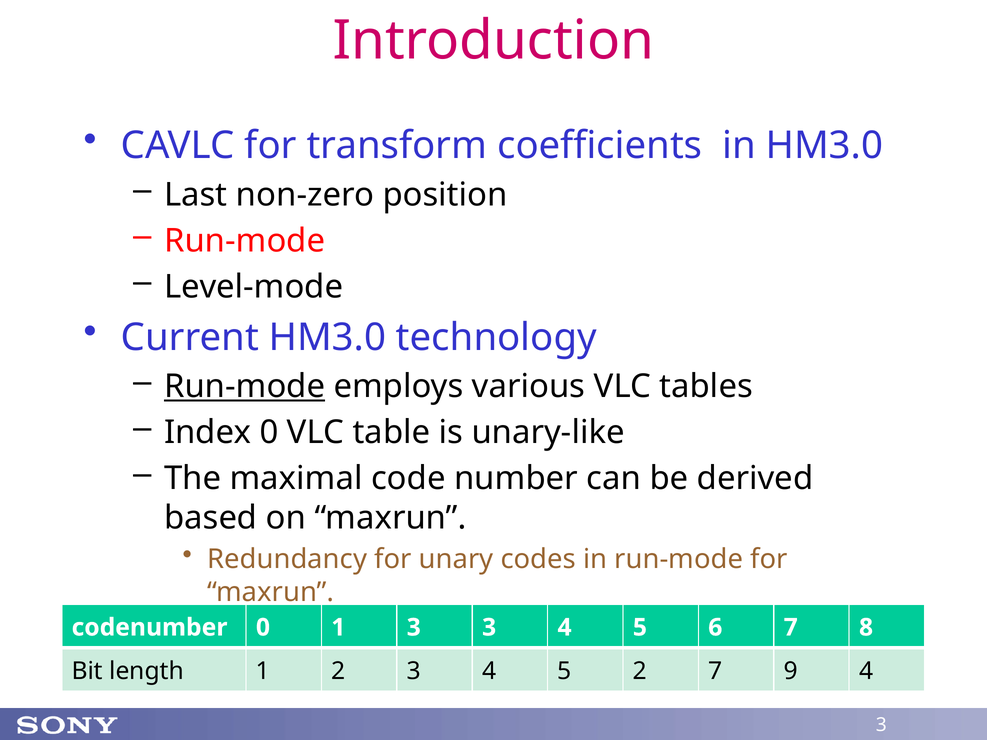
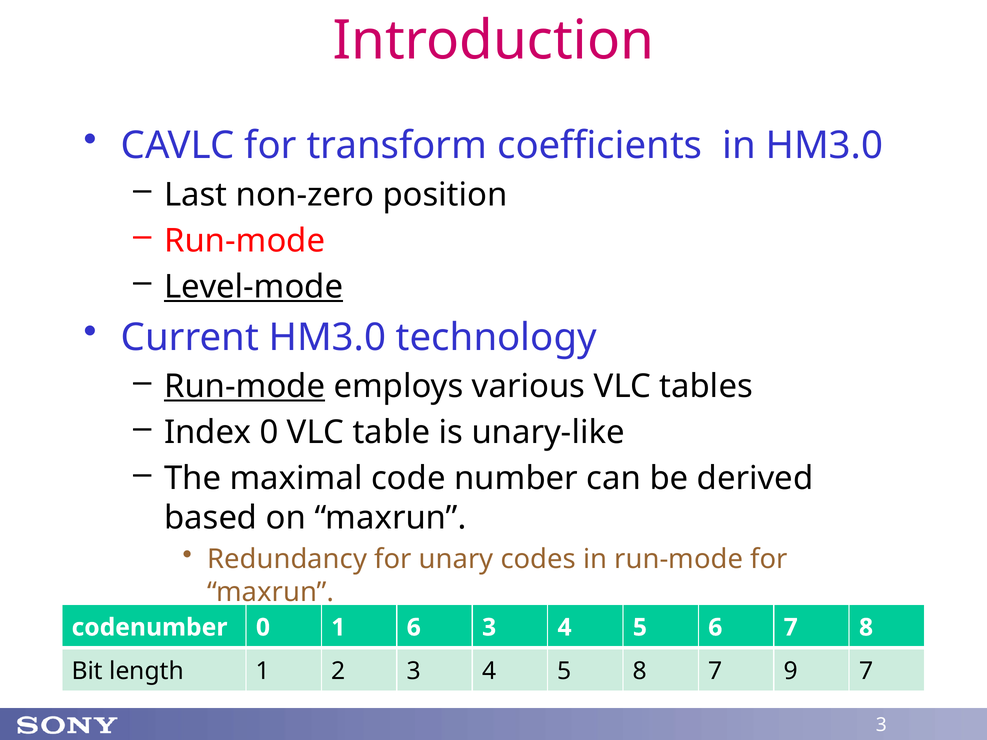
Level-mode underline: none -> present
1 3: 3 -> 6
5 2: 2 -> 8
9 4: 4 -> 7
